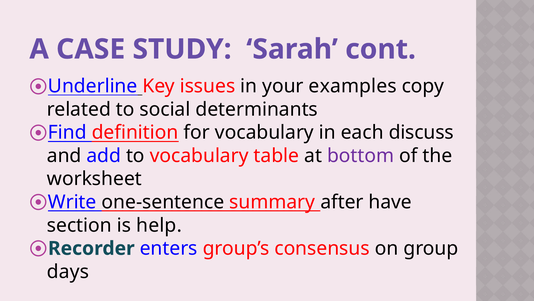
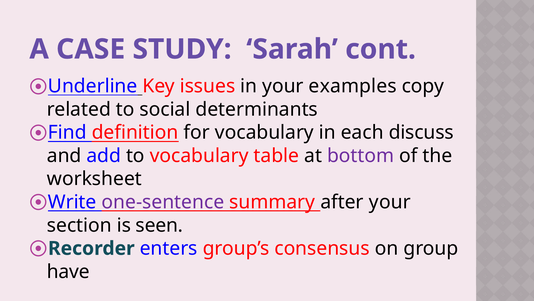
one-sentence colour: black -> purple
after have: have -> your
help: help -> seen
days: days -> have
